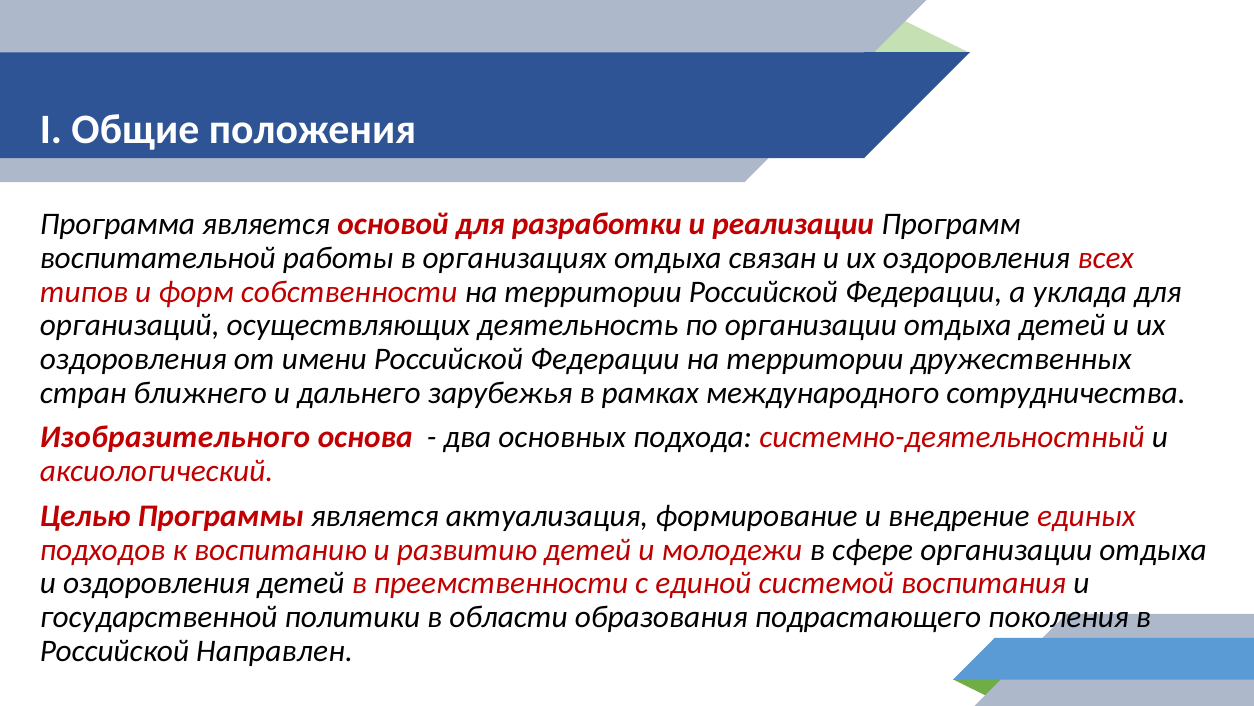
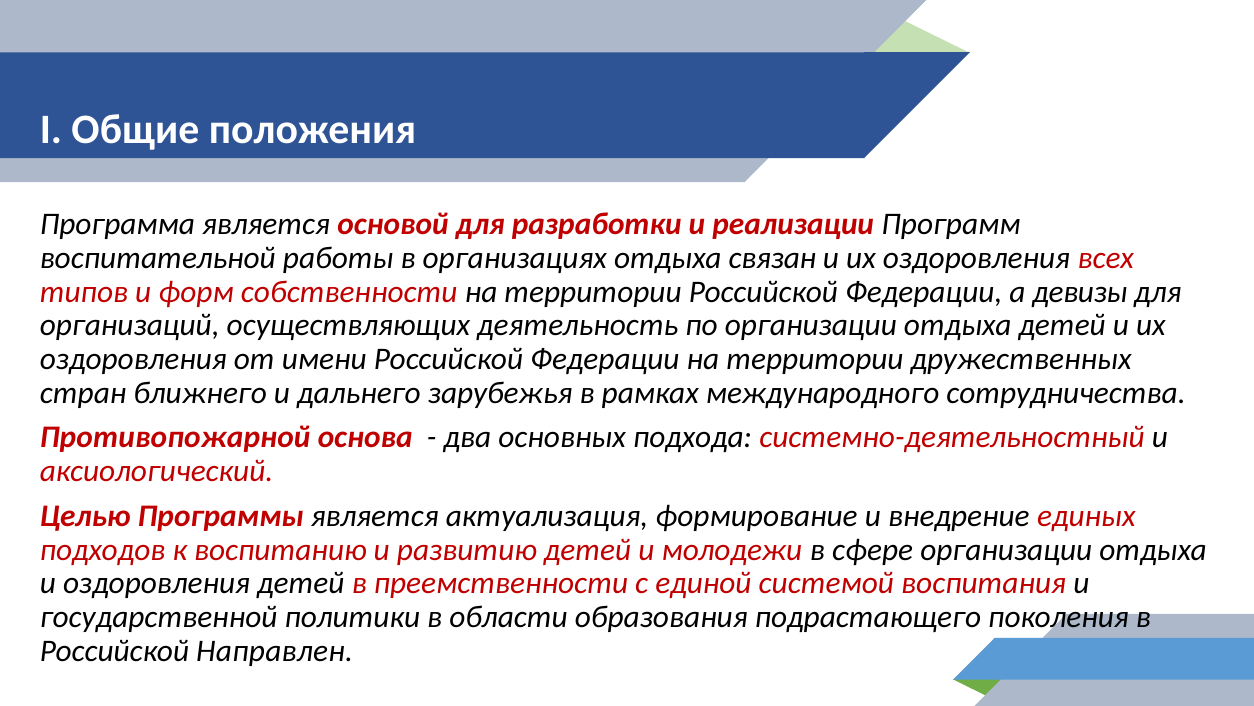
уклада: уклада -> девизы
Изобразительного: Изобразительного -> Противопожарной
